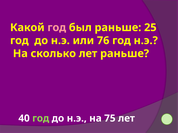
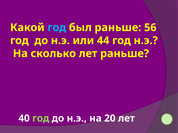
год at (57, 28) colour: pink -> light blue
25: 25 -> 56
76: 76 -> 44
75: 75 -> 20
